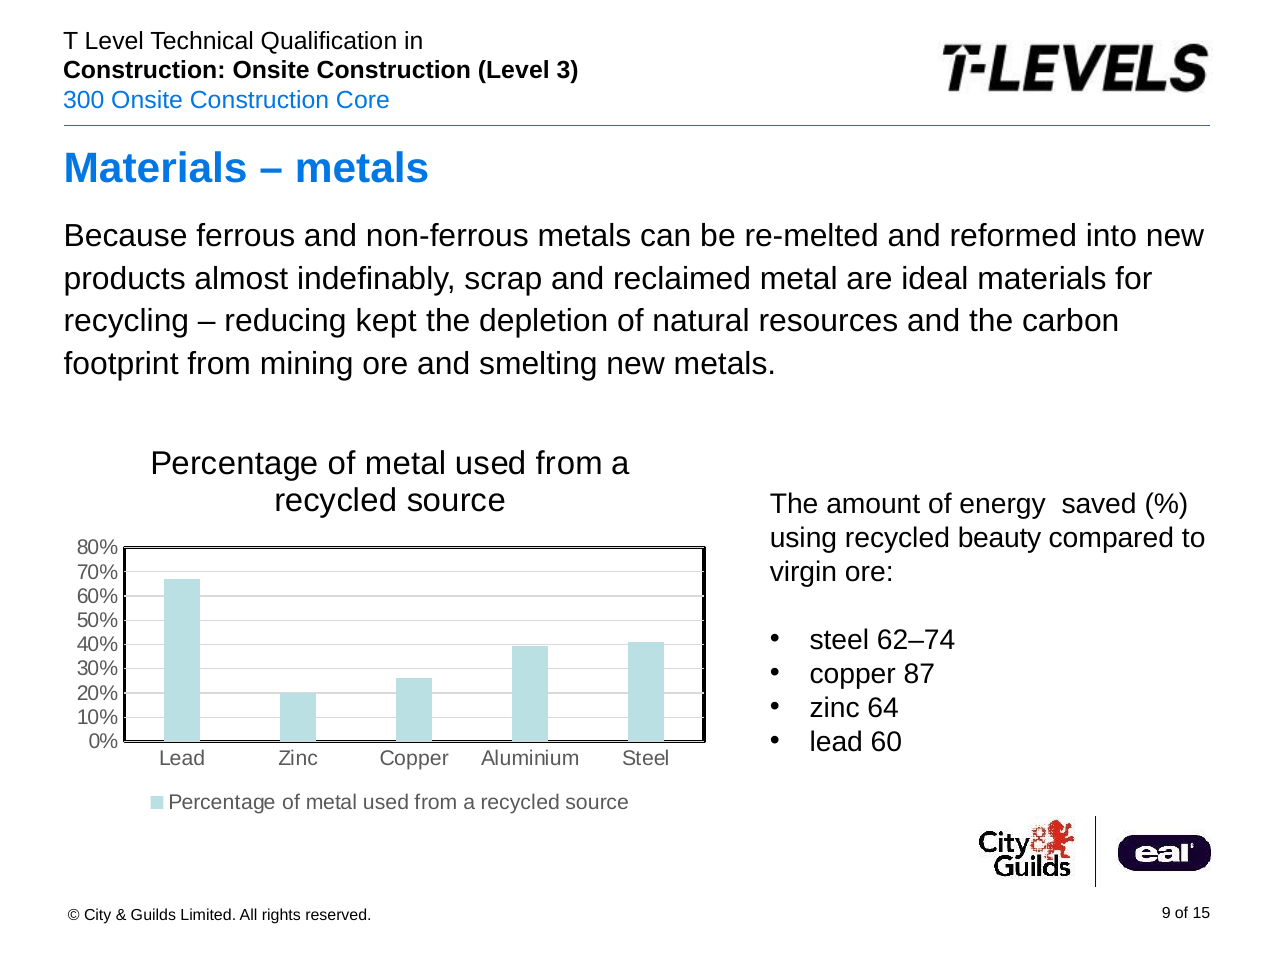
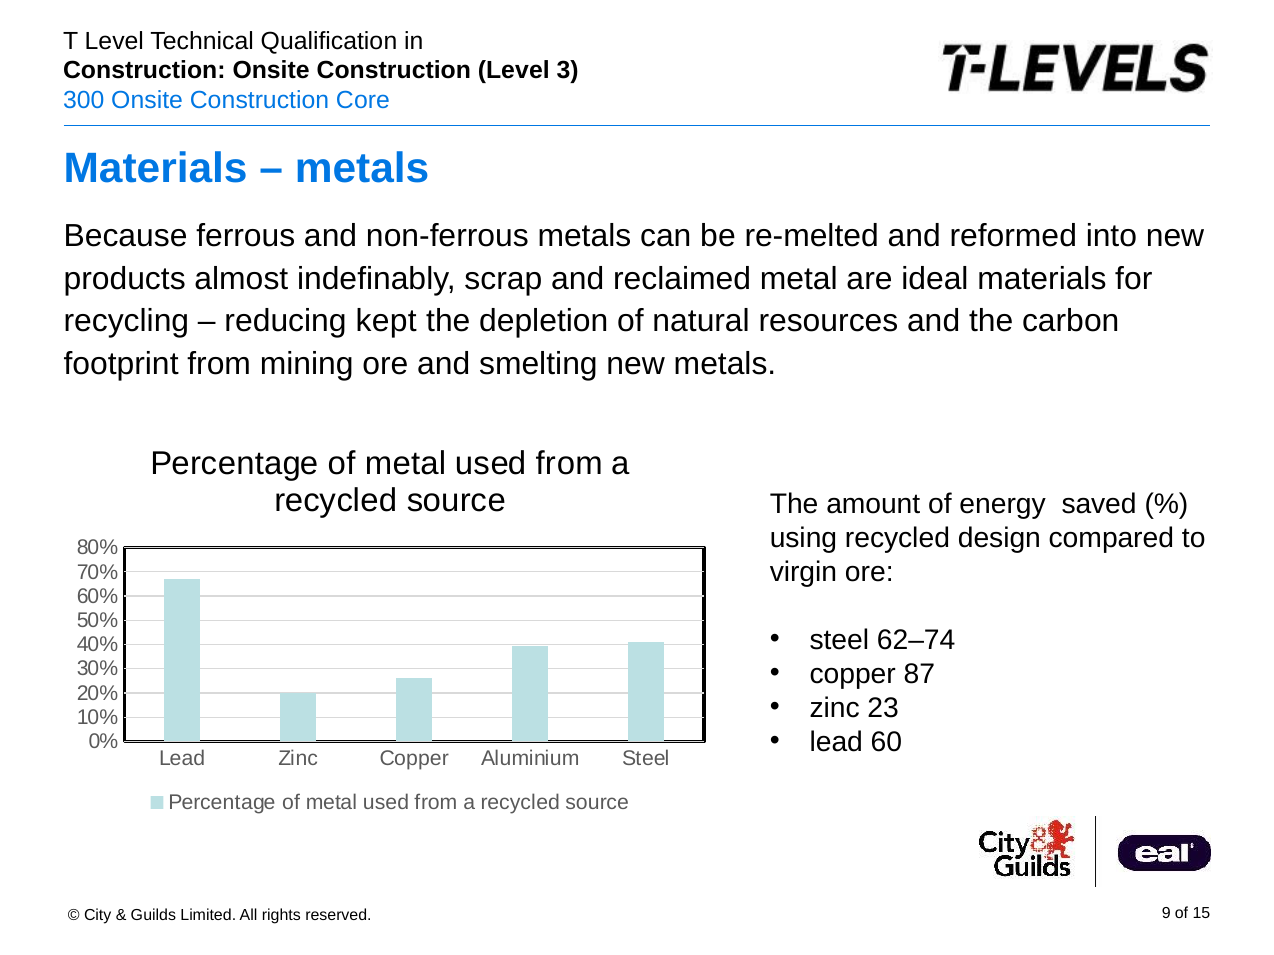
beauty: beauty -> design
64: 64 -> 23
